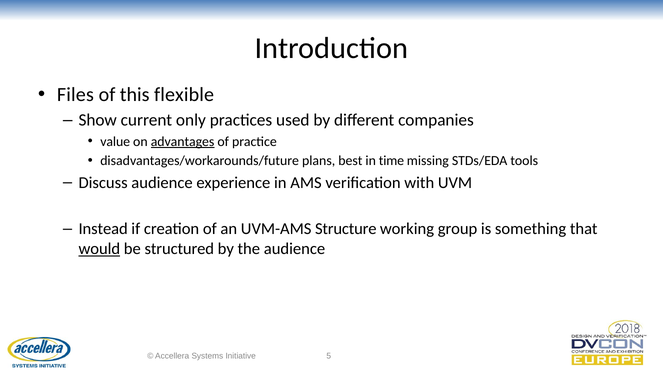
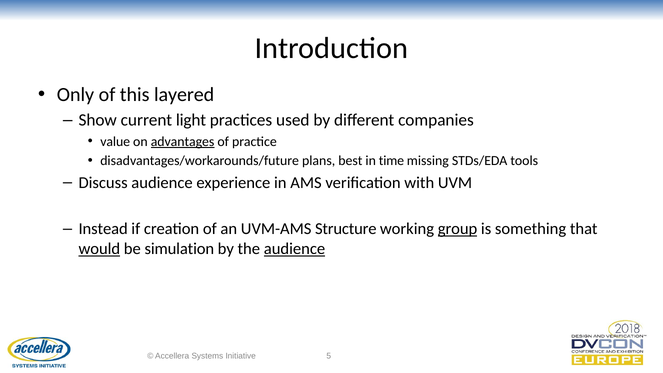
Files: Files -> Only
flexible: flexible -> layered
only: only -> light
group underline: none -> present
structured: structured -> simulation
audience at (294, 249) underline: none -> present
